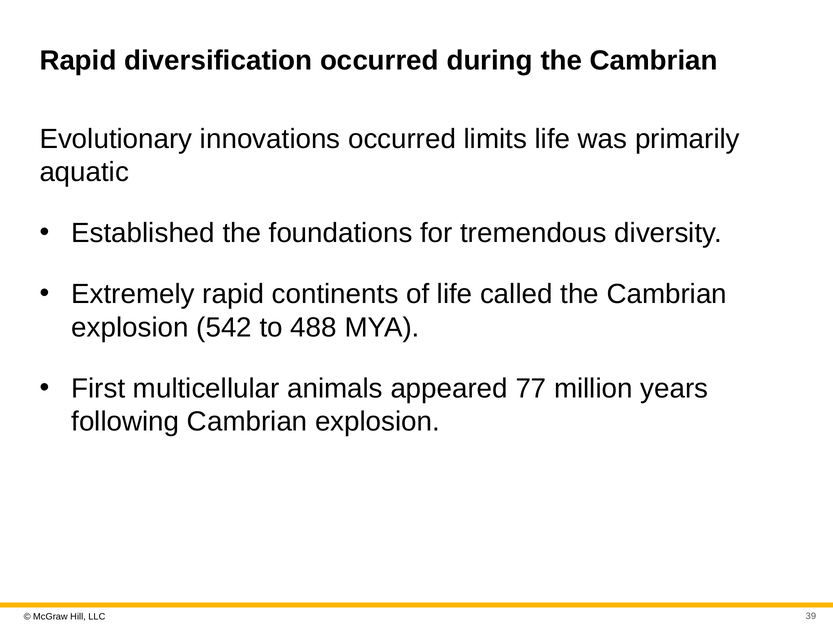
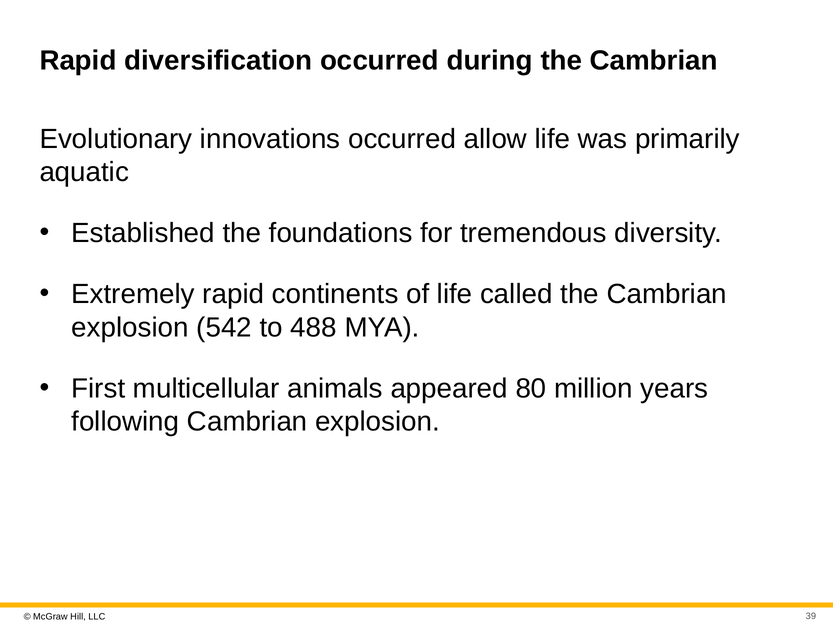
limits: limits -> allow
77: 77 -> 80
